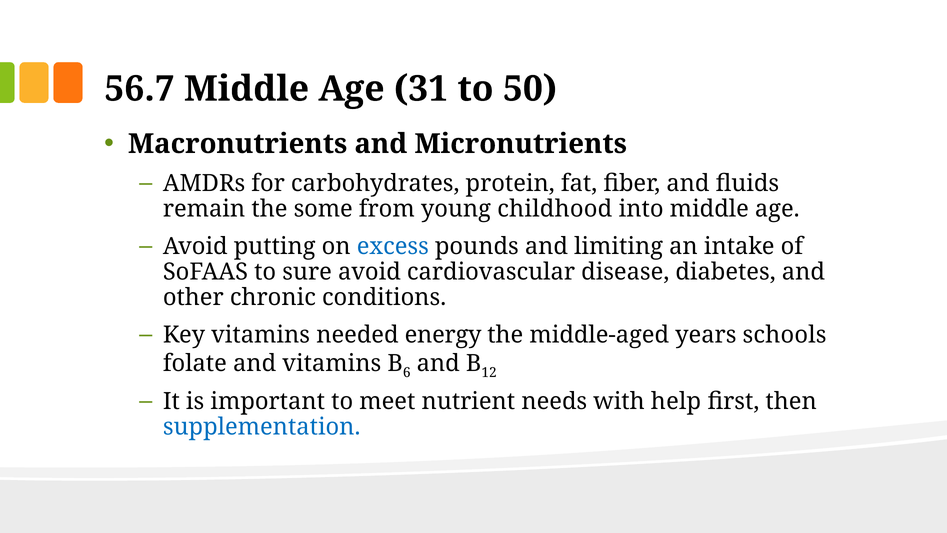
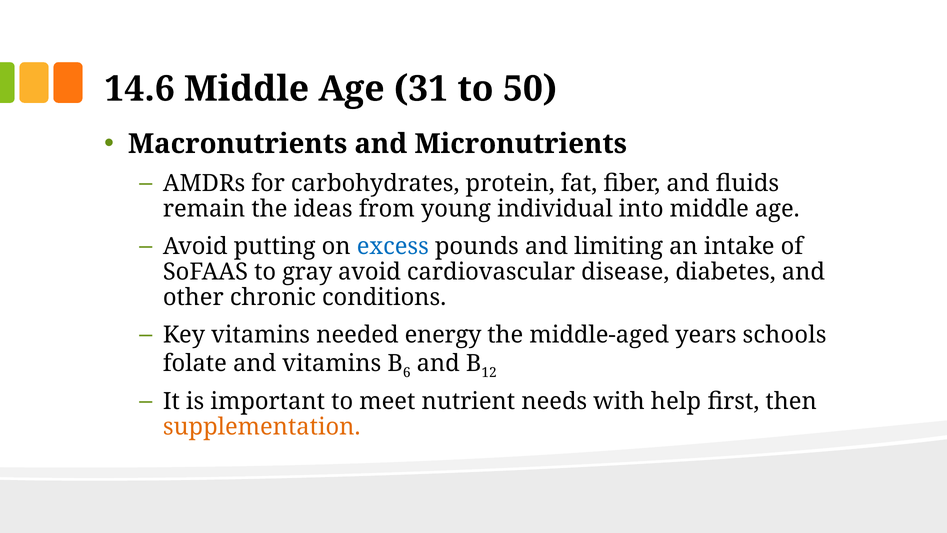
56.7: 56.7 -> 14.6
some: some -> ideas
childhood: childhood -> individual
sure: sure -> gray
supplementation colour: blue -> orange
